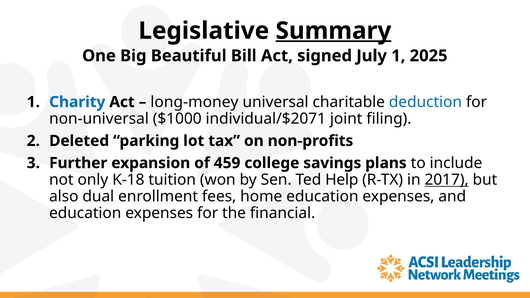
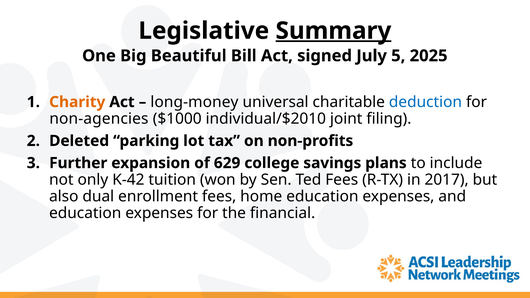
July 1: 1 -> 5
Charity colour: blue -> orange
non-universal: non-universal -> non-agencies
individual/$2071: individual/$2071 -> individual/$2010
459: 459 -> 629
K-18: K-18 -> K-42
Ted Help: Help -> Fees
2017 underline: present -> none
